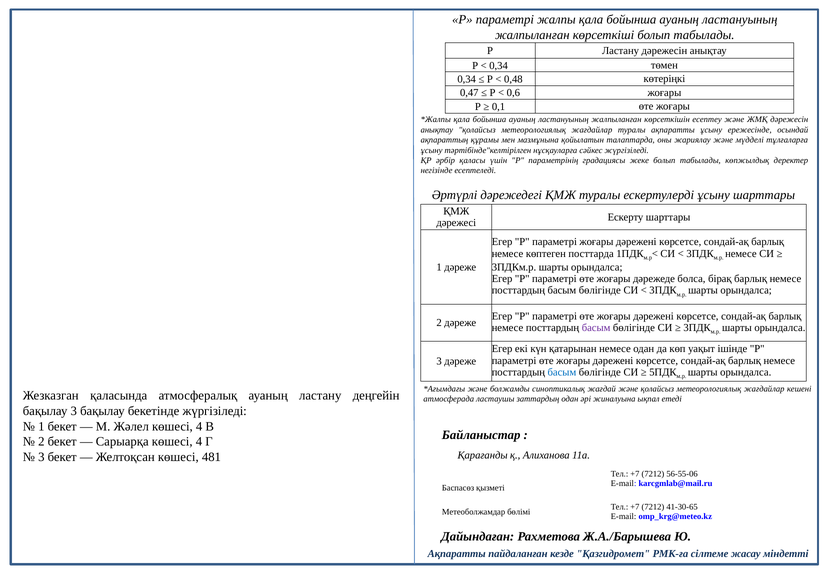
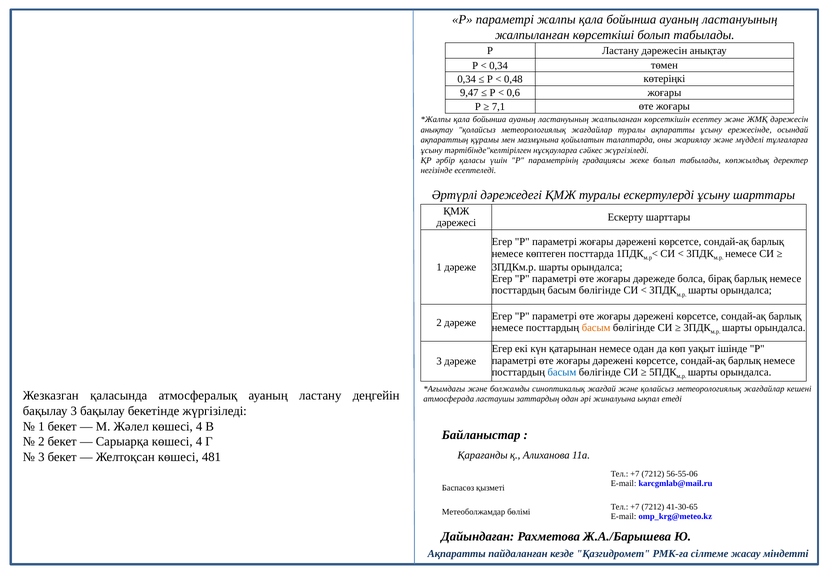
0,47: 0,47 -> 9,47
0,1: 0,1 -> 7,1
басым at (596, 328) colour: purple -> orange
